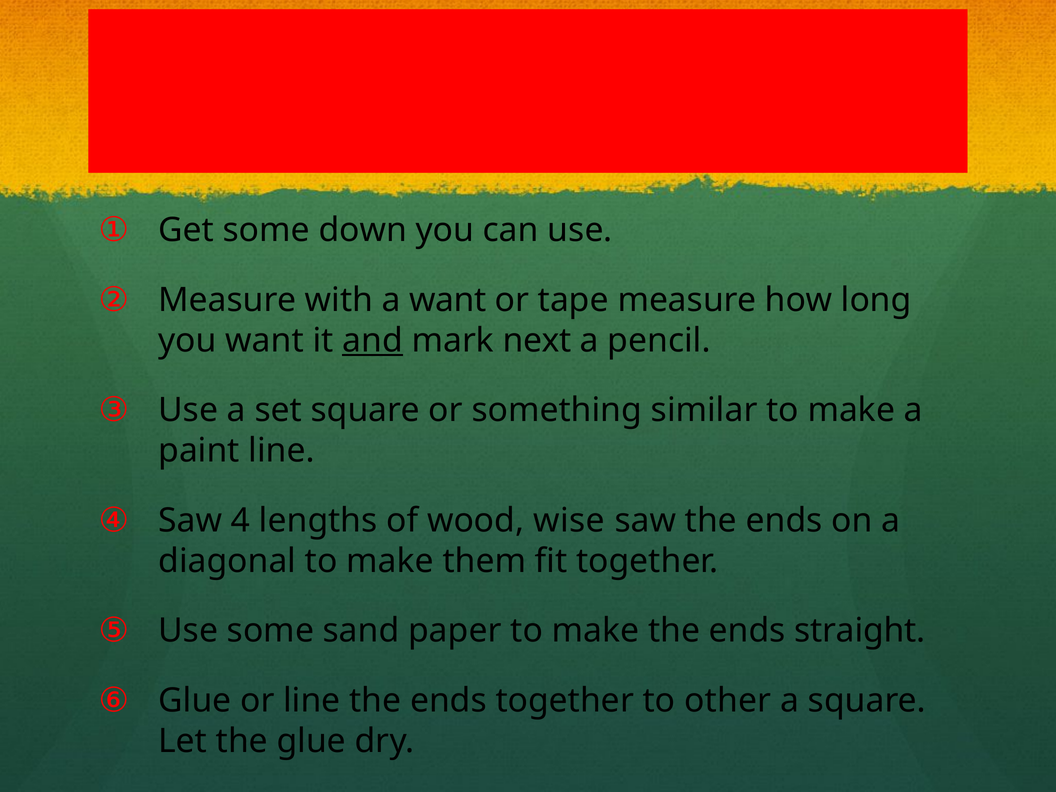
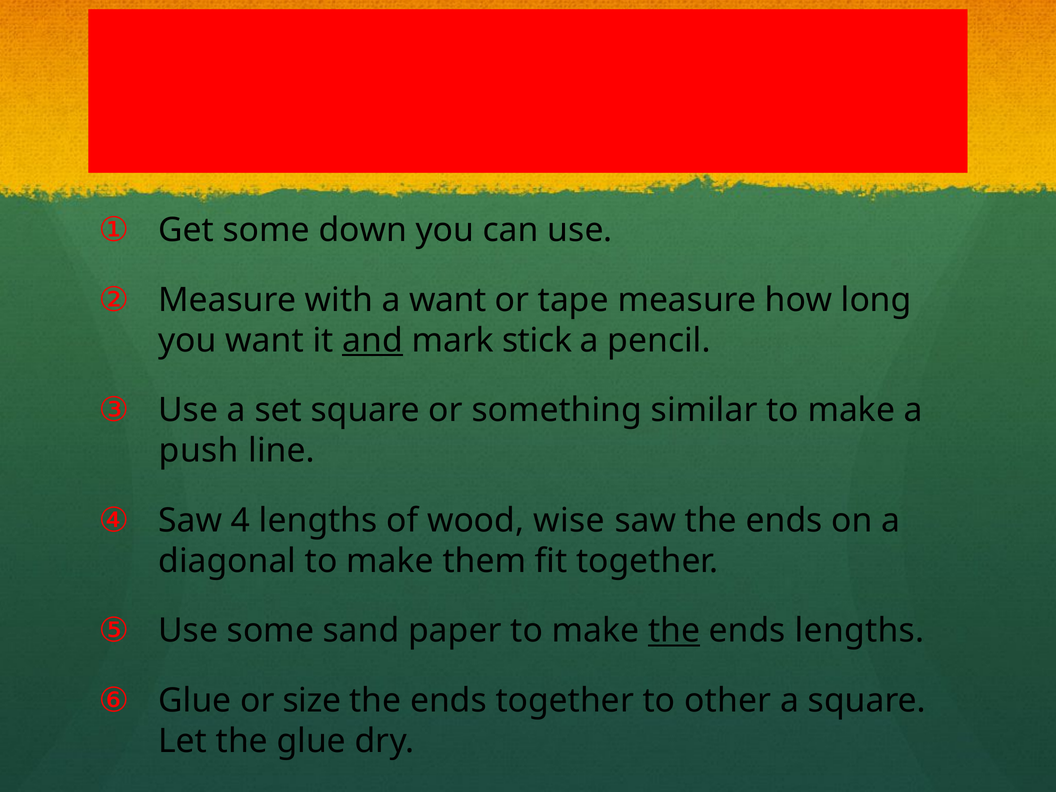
next: next -> stick
paint: paint -> push
the at (674, 631) underline: none -> present
ends straight: straight -> lengths
or line: line -> size
